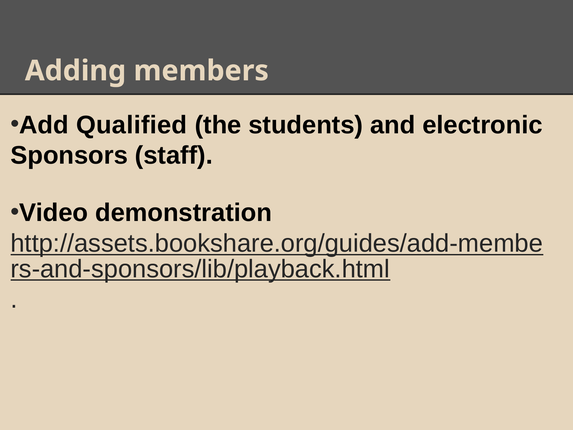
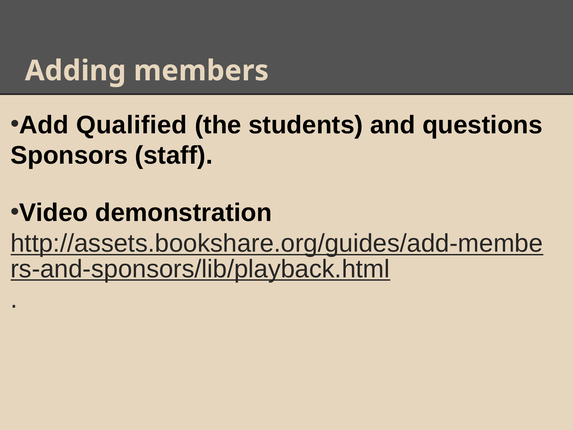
electronic: electronic -> questions
